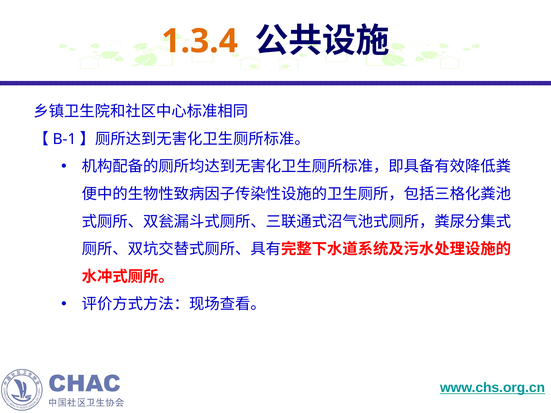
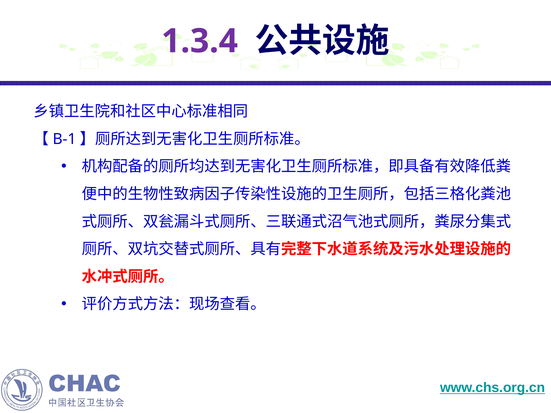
1.3.4 colour: orange -> purple
